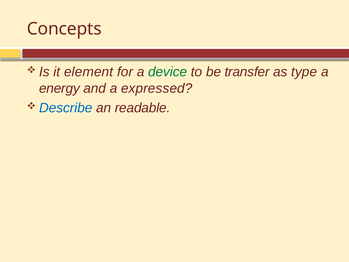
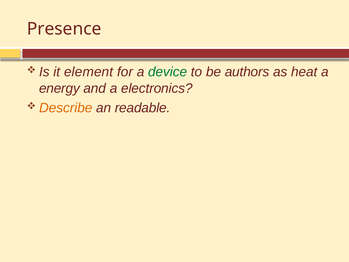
Concepts: Concepts -> Presence
transfer: transfer -> authors
type: type -> heat
expressed: expressed -> electronics
Describe colour: blue -> orange
